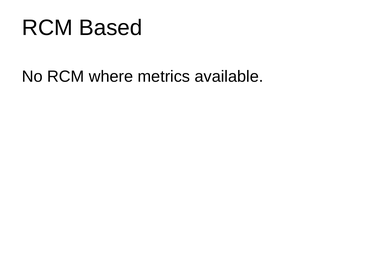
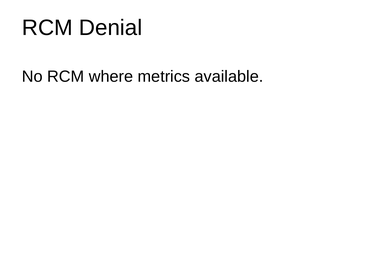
Based: Based -> Denial
